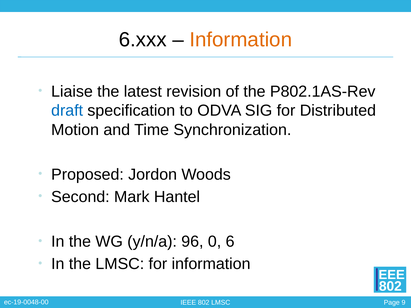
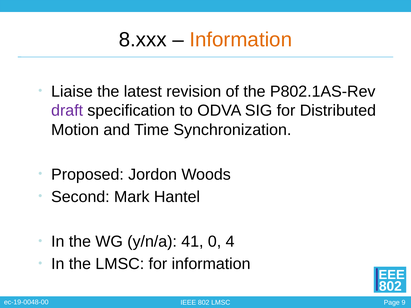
6.xxx: 6.xxx -> 8.xxx
draft colour: blue -> purple
96: 96 -> 41
6: 6 -> 4
